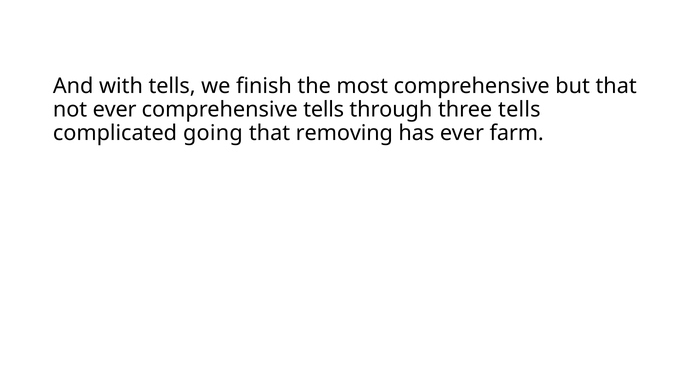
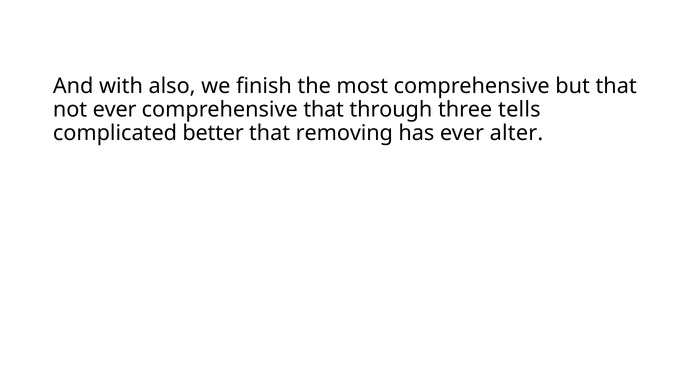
with tells: tells -> also
comprehensive tells: tells -> that
going: going -> better
farm: farm -> alter
